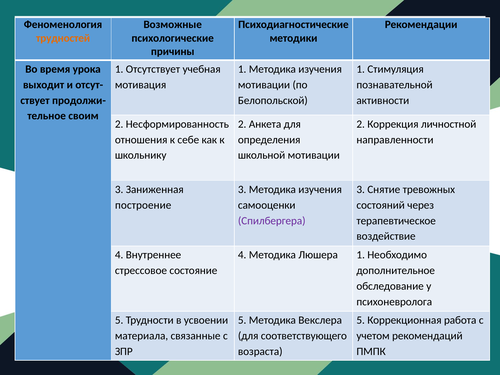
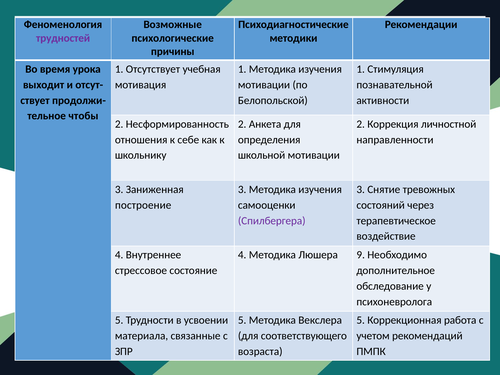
трудностей colour: orange -> purple
своим: своим -> чтобы
Люшера 1: 1 -> 9
